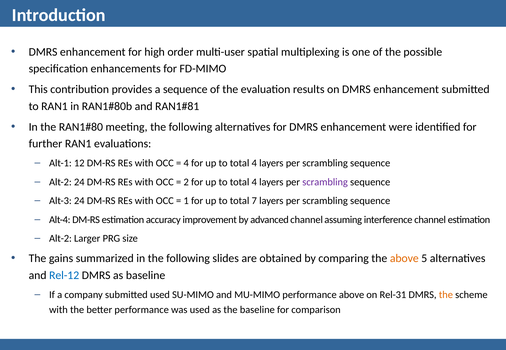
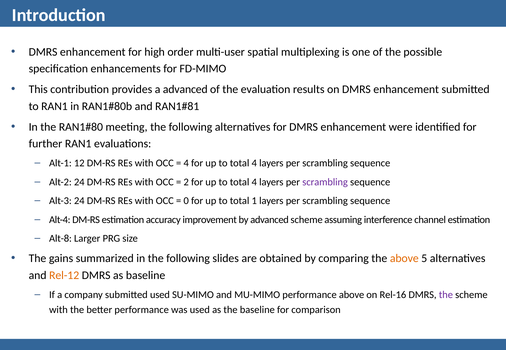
a sequence: sequence -> advanced
1: 1 -> 0
7: 7 -> 1
advanced channel: channel -> scheme
Alt-2 at (60, 239): Alt-2 -> Alt-8
Rel-12 colour: blue -> orange
Rel-31: Rel-31 -> Rel-16
the at (446, 295) colour: orange -> purple
